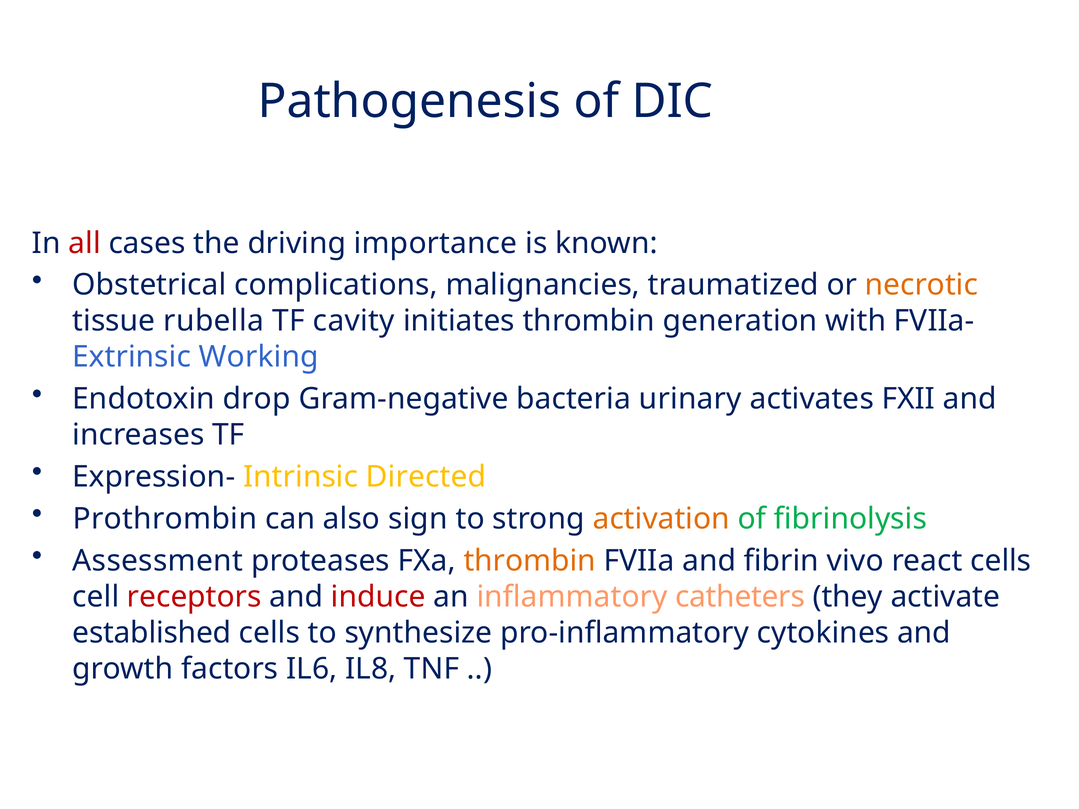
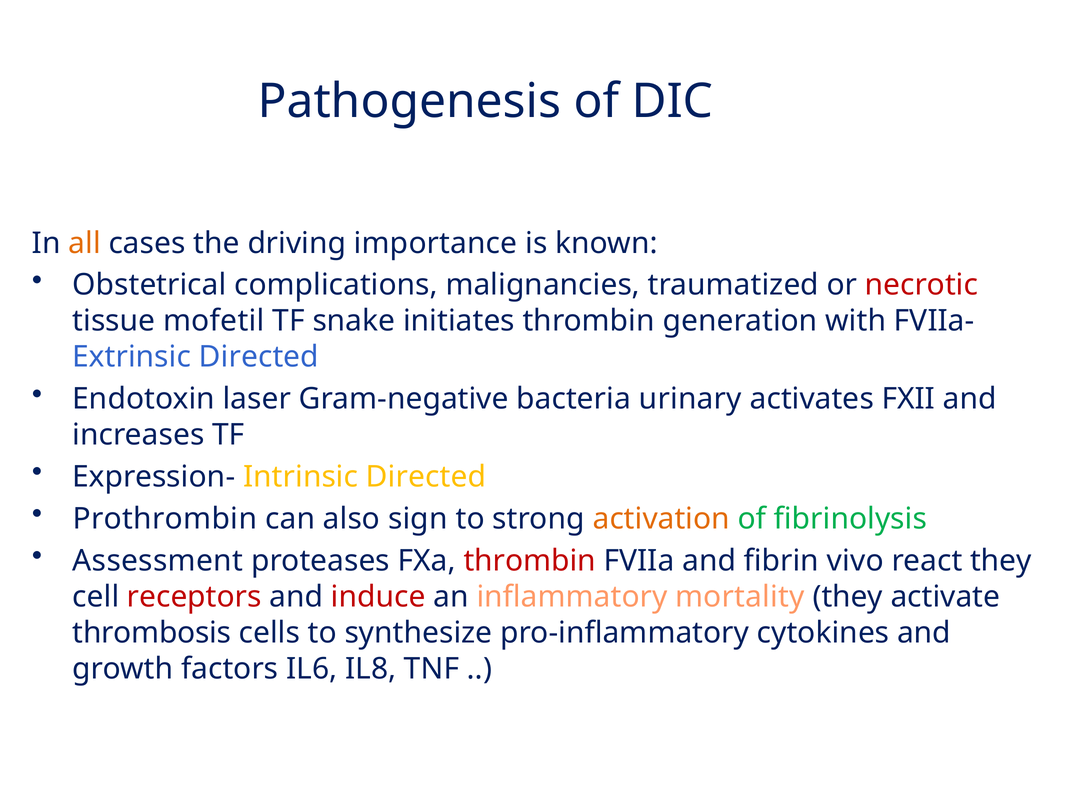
all colour: red -> orange
necrotic colour: orange -> red
rubella: rubella -> mofetil
cavity: cavity -> snake
Extrinsic Working: Working -> Directed
drop: drop -> laser
thrombin at (530, 561) colour: orange -> red
react cells: cells -> they
catheters: catheters -> mortality
established: established -> thrombosis
